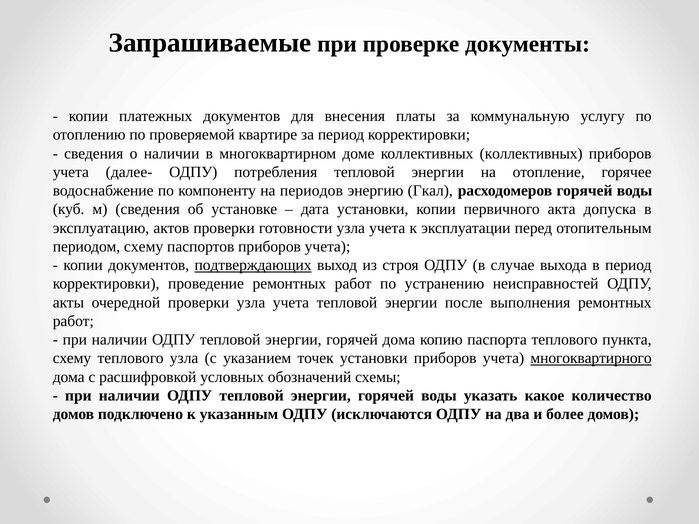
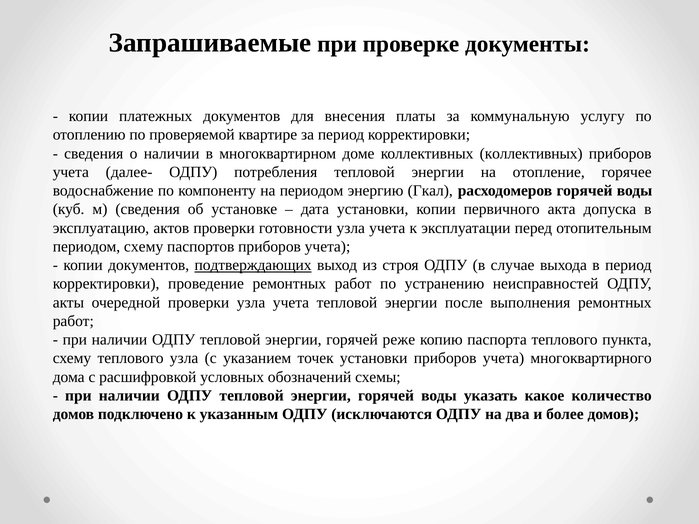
на периодов: периодов -> периодом
горячей дома: дома -> реже
многоквартирного underline: present -> none
